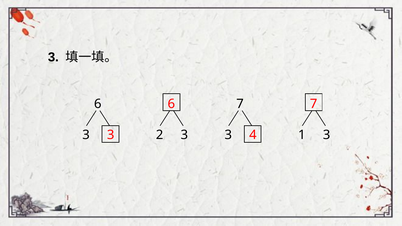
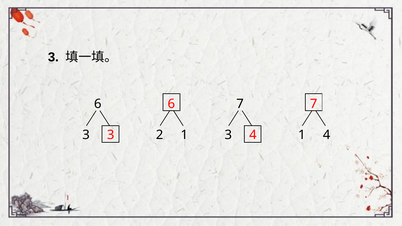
2 3: 3 -> 1
3 at (327, 135): 3 -> 4
